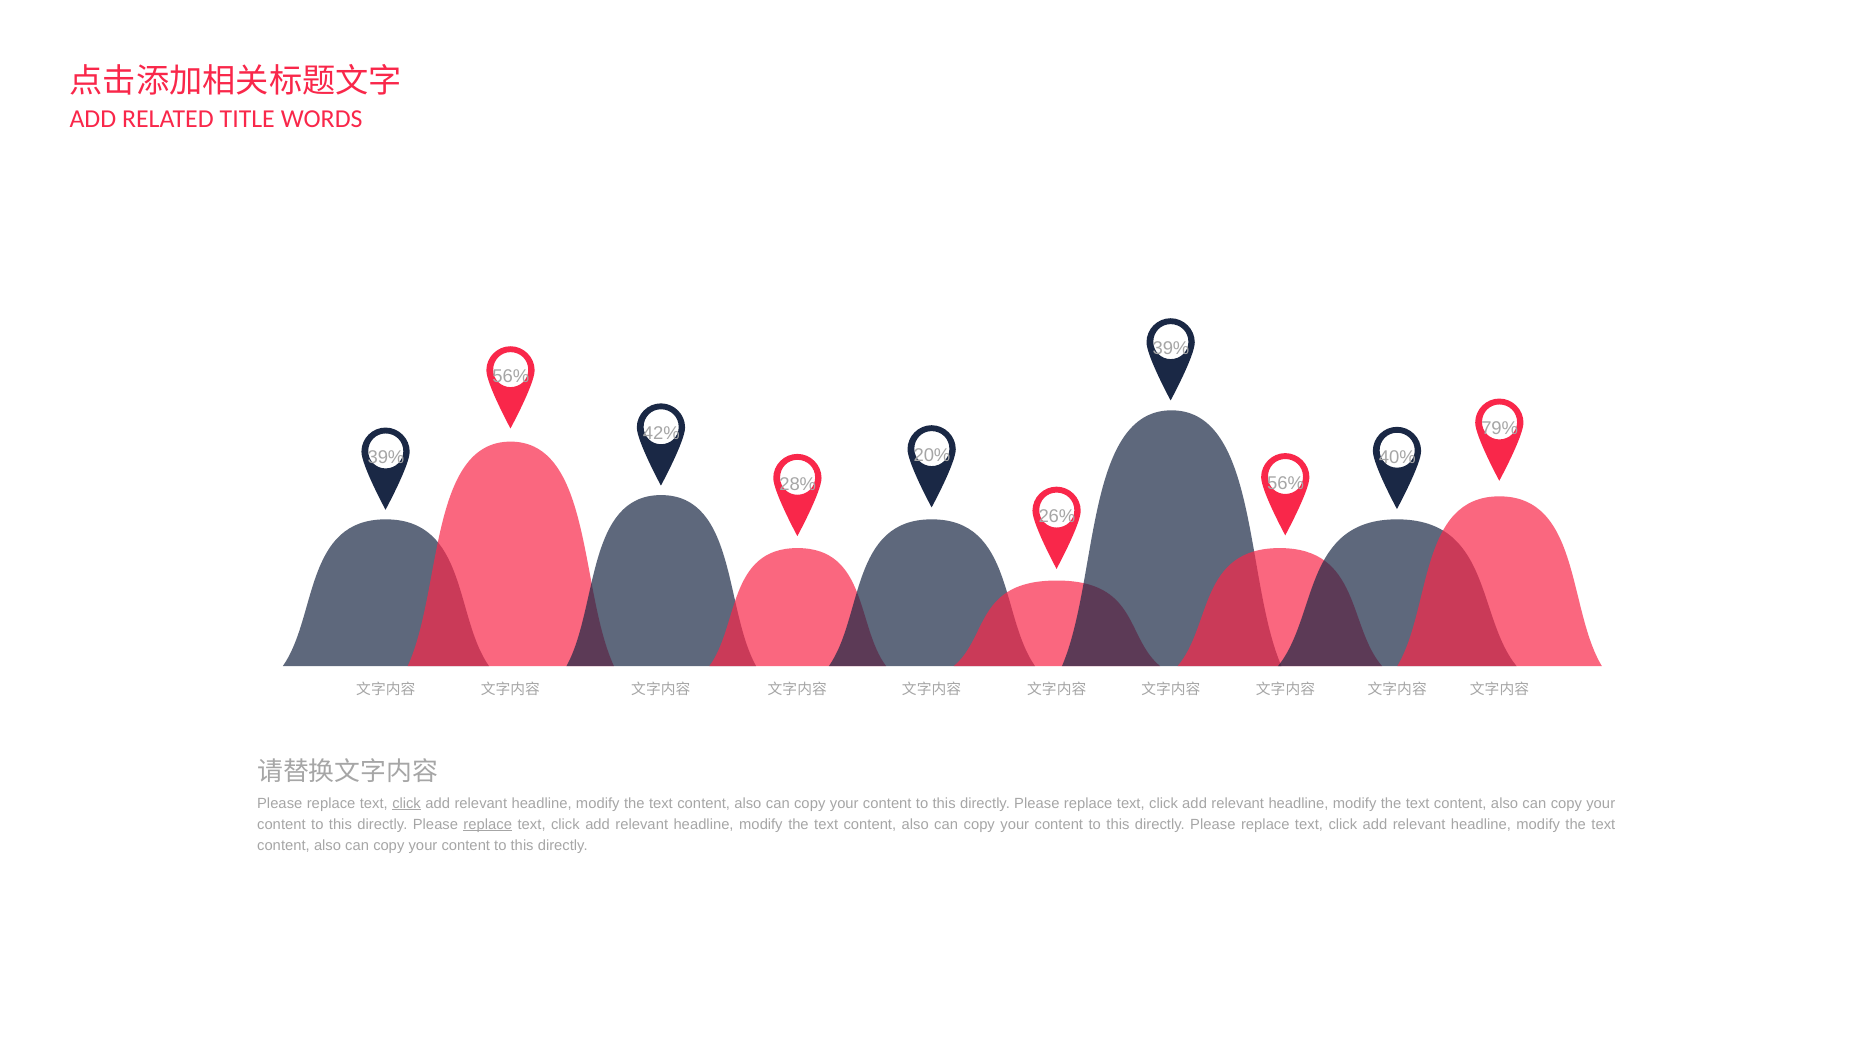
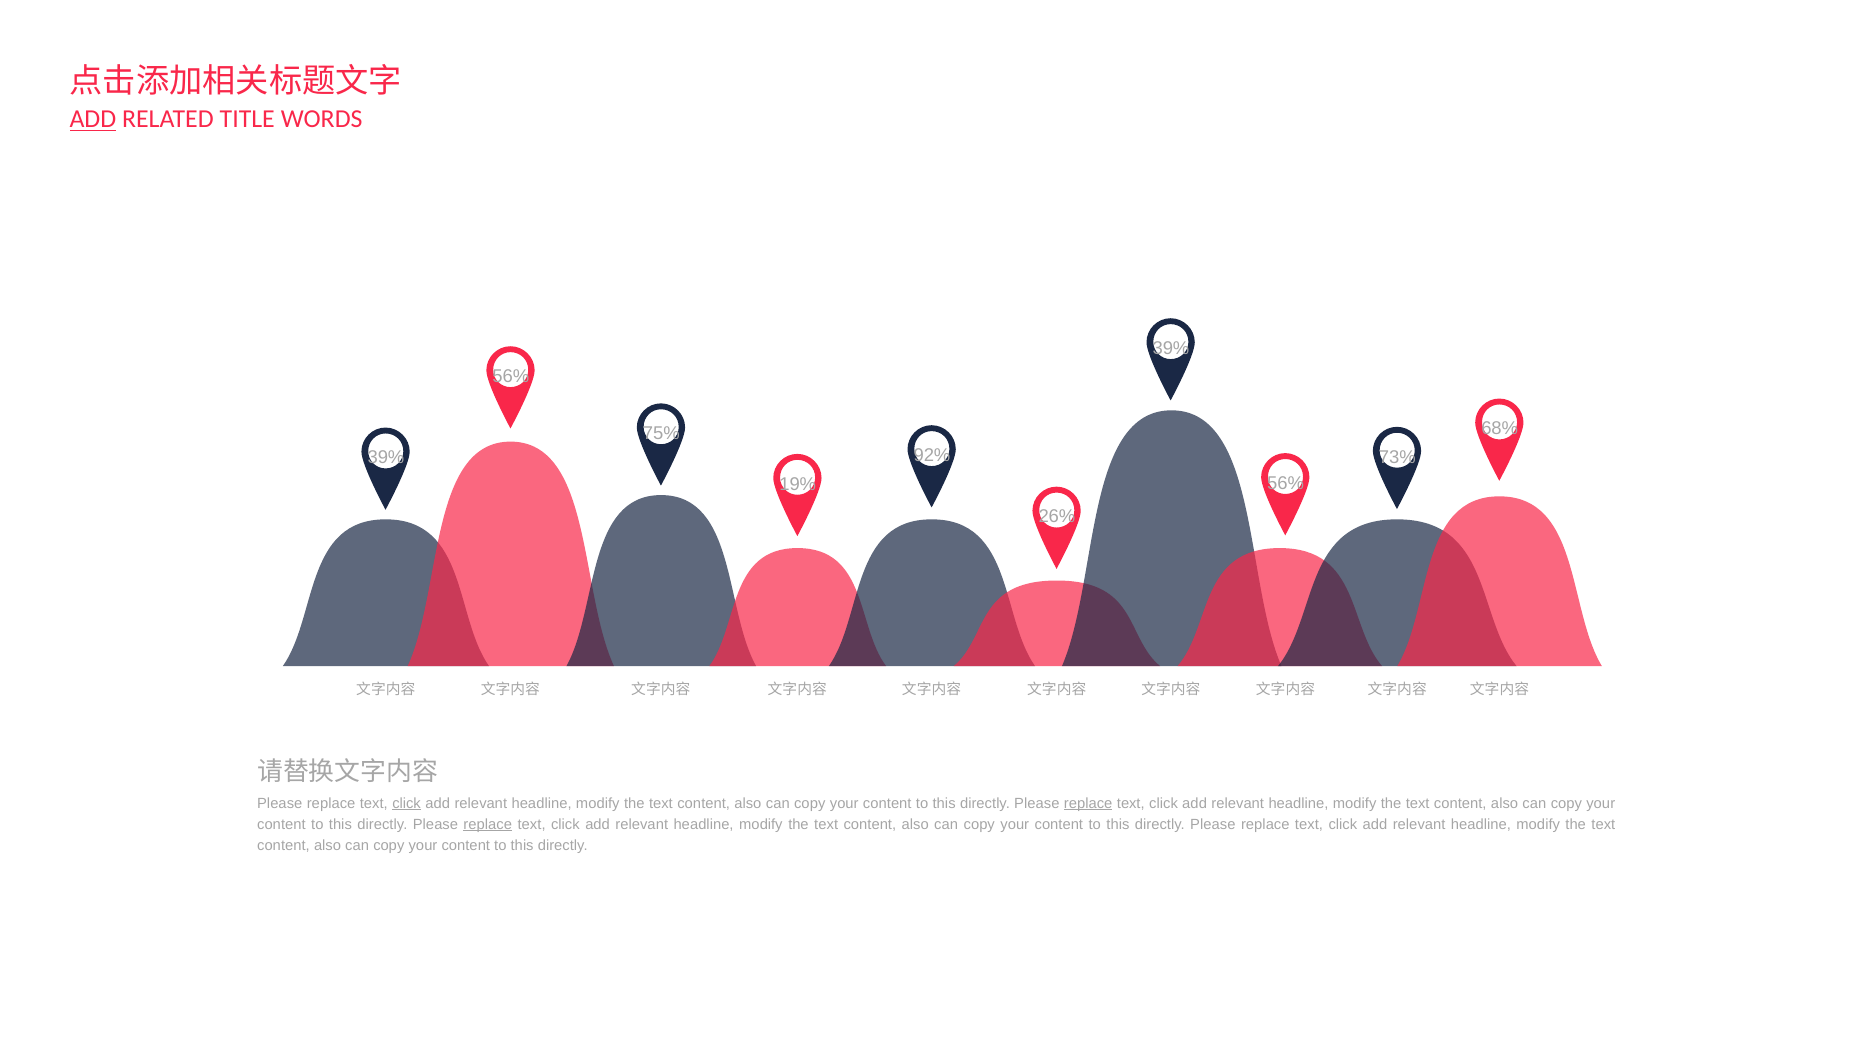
ADD at (93, 119) underline: none -> present
79%: 79% -> 68%
42%: 42% -> 75%
20%: 20% -> 92%
40%: 40% -> 73%
28%: 28% -> 19%
replace at (1088, 804) underline: none -> present
